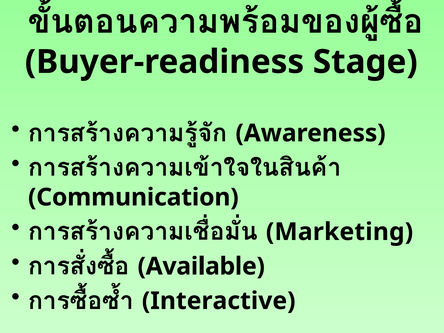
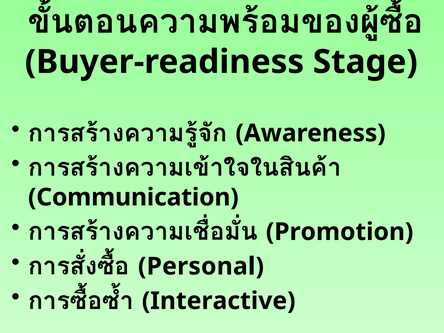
Marketing: Marketing -> Promotion
Available: Available -> Personal
